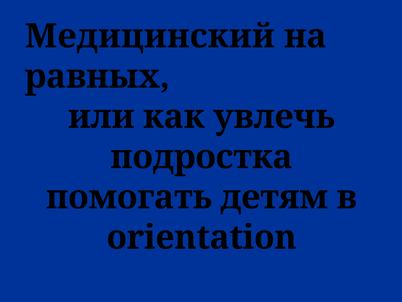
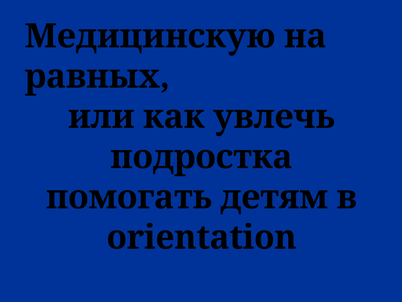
Медицинский: Медицинский -> Медицинскую
